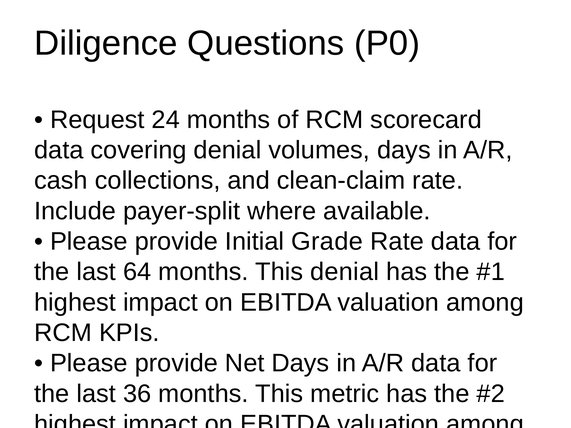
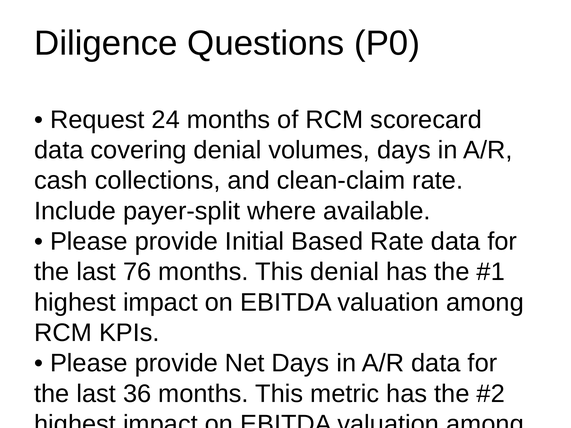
Grade: Grade -> Based
64: 64 -> 76
